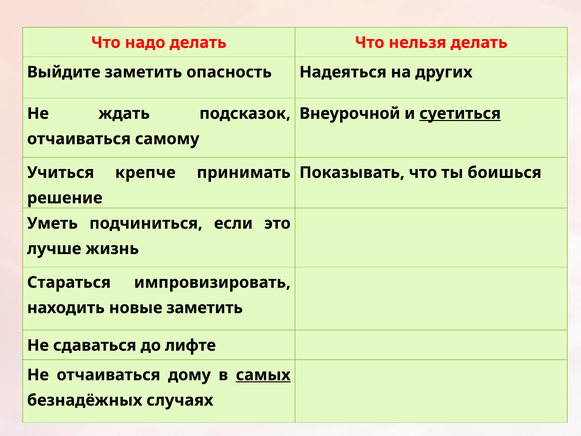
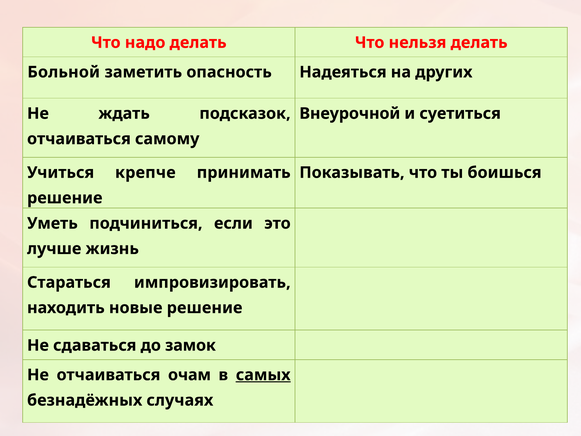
Выйдите: Выйдите -> Больной
суетиться underline: present -> none
новые заметить: заметить -> решение
лифте: лифте -> замок
дому: дому -> очам
